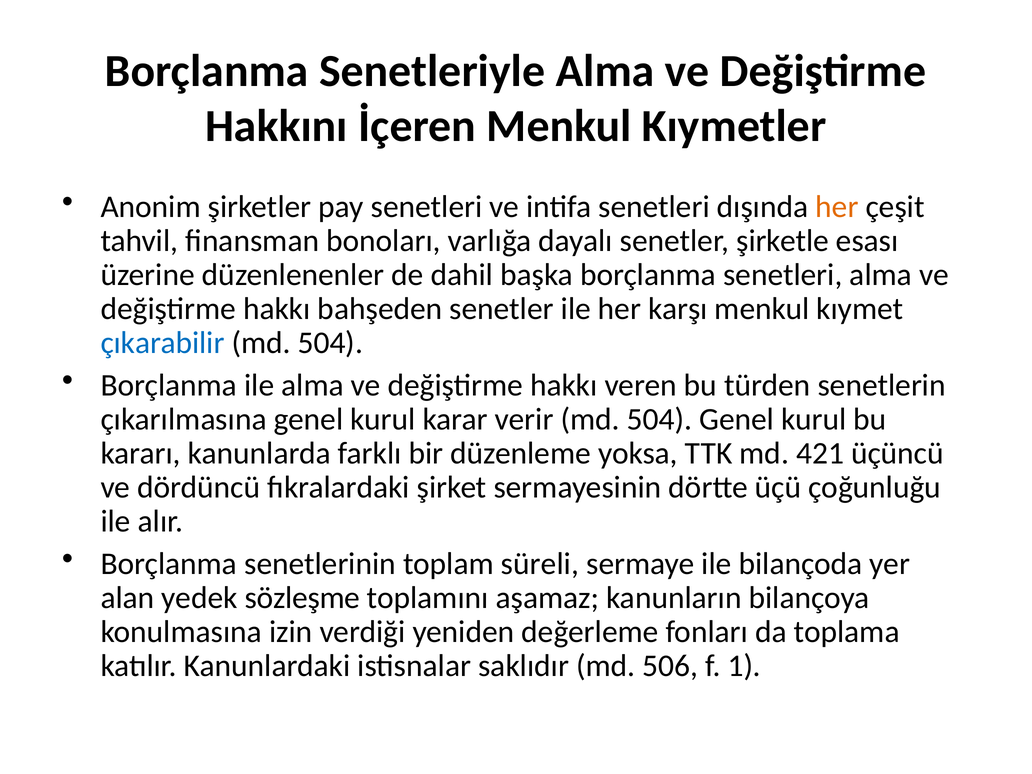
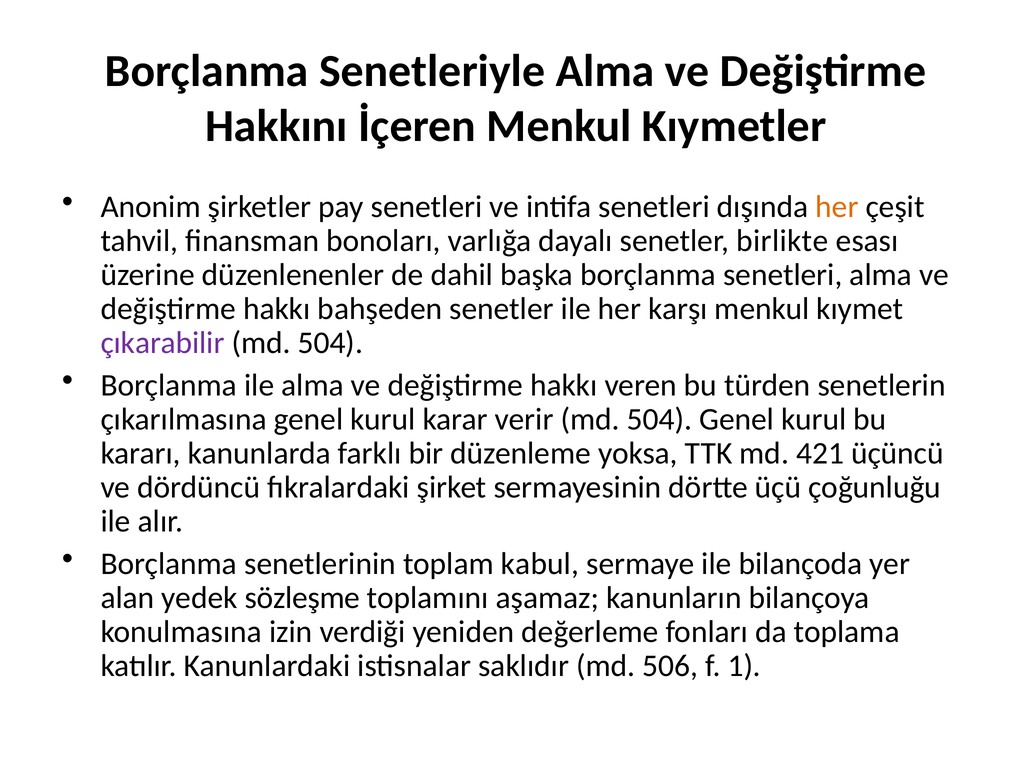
şirketle: şirketle -> birlikte
çıkarabilir colour: blue -> purple
süreli: süreli -> kabul
